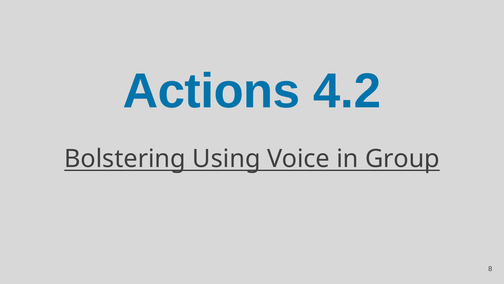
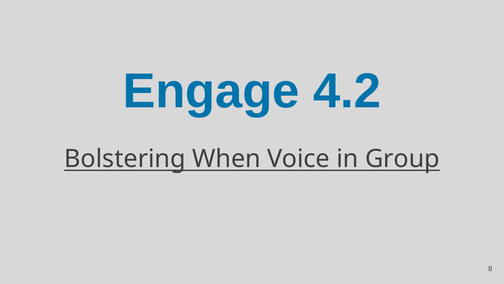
Actions: Actions -> Engage
Using: Using -> When
